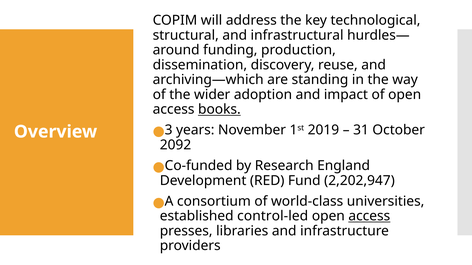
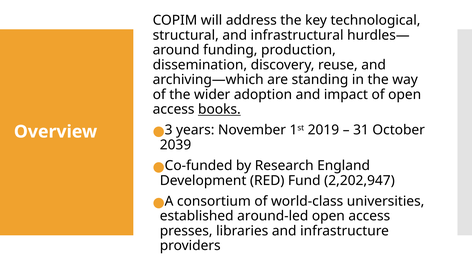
2092: 2092 -> 2039
control-led: control-led -> around-led
access at (369, 216) underline: present -> none
